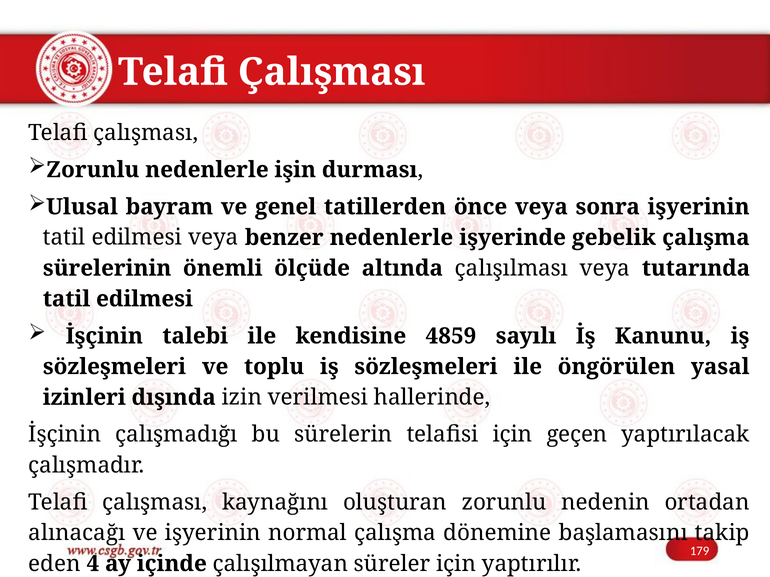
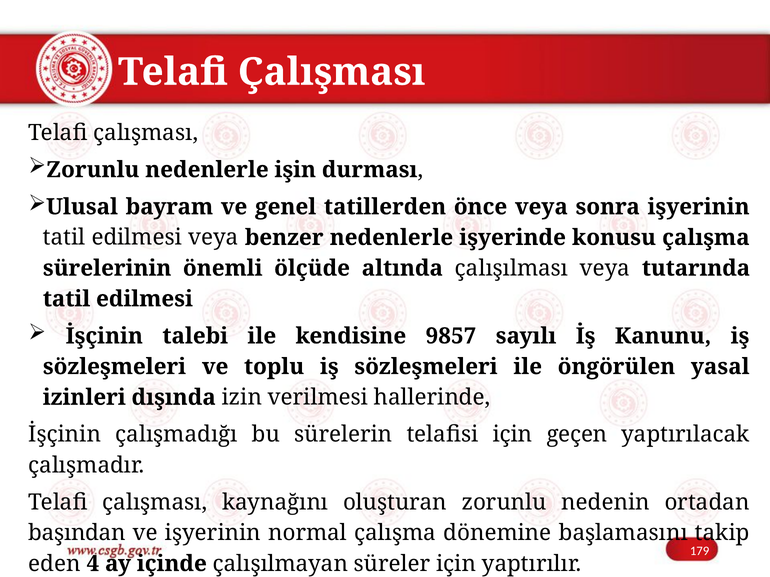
gebelik: gebelik -> konusu
4859: 4859 -> 9857
alınacağı: alınacağı -> başından
